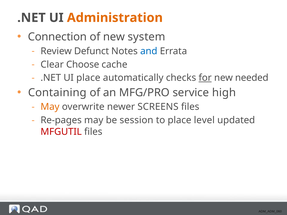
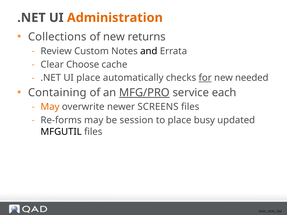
Connection: Connection -> Collections
system: system -> returns
Defunct: Defunct -> Custom
and colour: blue -> black
MFG/PRO underline: none -> present
high: high -> each
Re-pages: Re-pages -> Re-forms
level: level -> busy
MFGUTIL colour: red -> black
